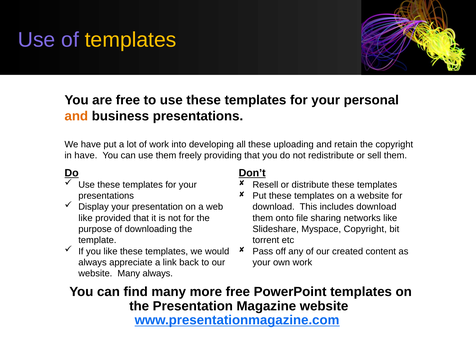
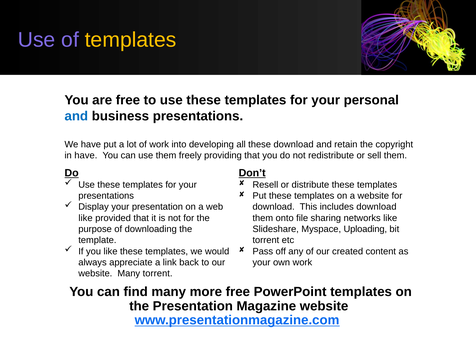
and at (76, 116) colour: orange -> blue
these uploading: uploading -> download
Myspace Copyright: Copyright -> Uploading
Many always: always -> torrent
